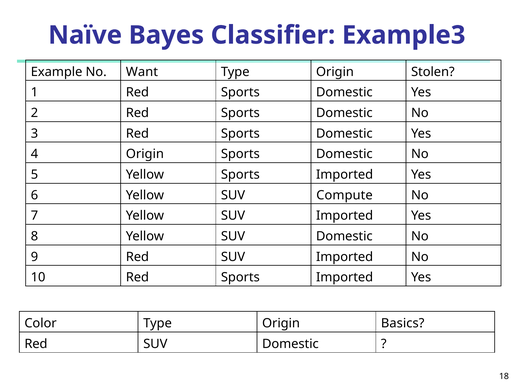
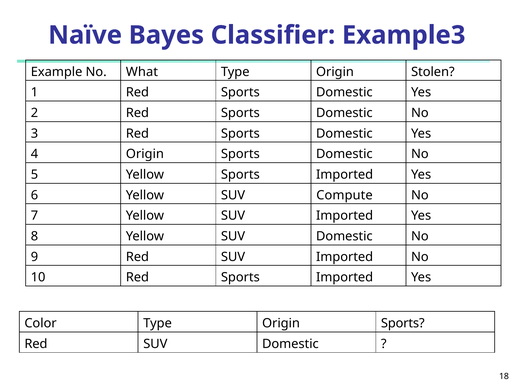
Want: Want -> What
Type Origin Basics: Basics -> Sports
